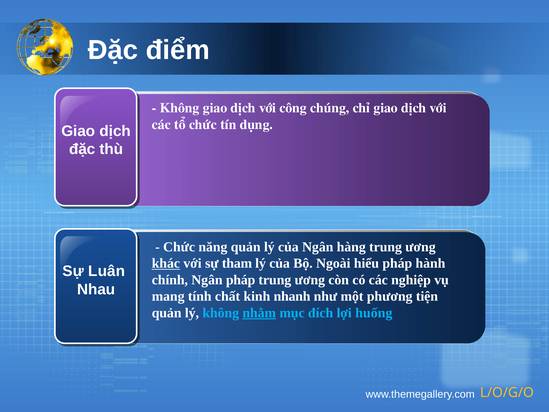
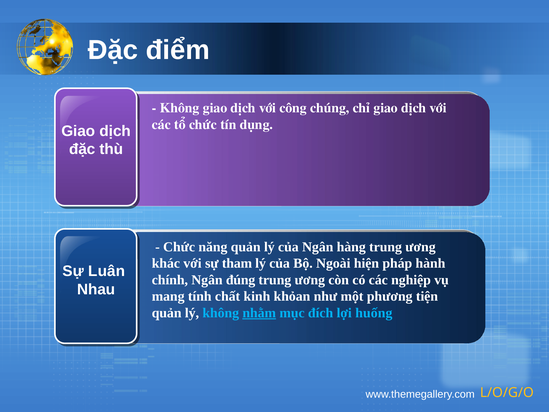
khác underline: present -> none
hiểu: hiểu -> hiện
Ngân pháp: pháp -> đúng
nhanh: nhanh -> khỏan
